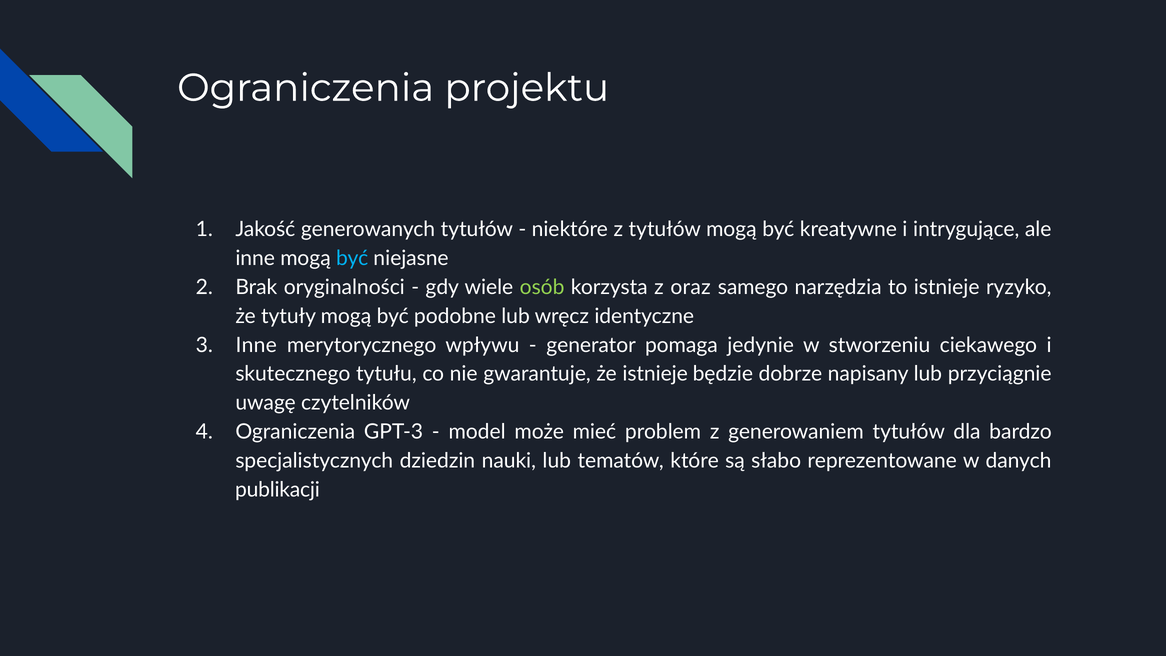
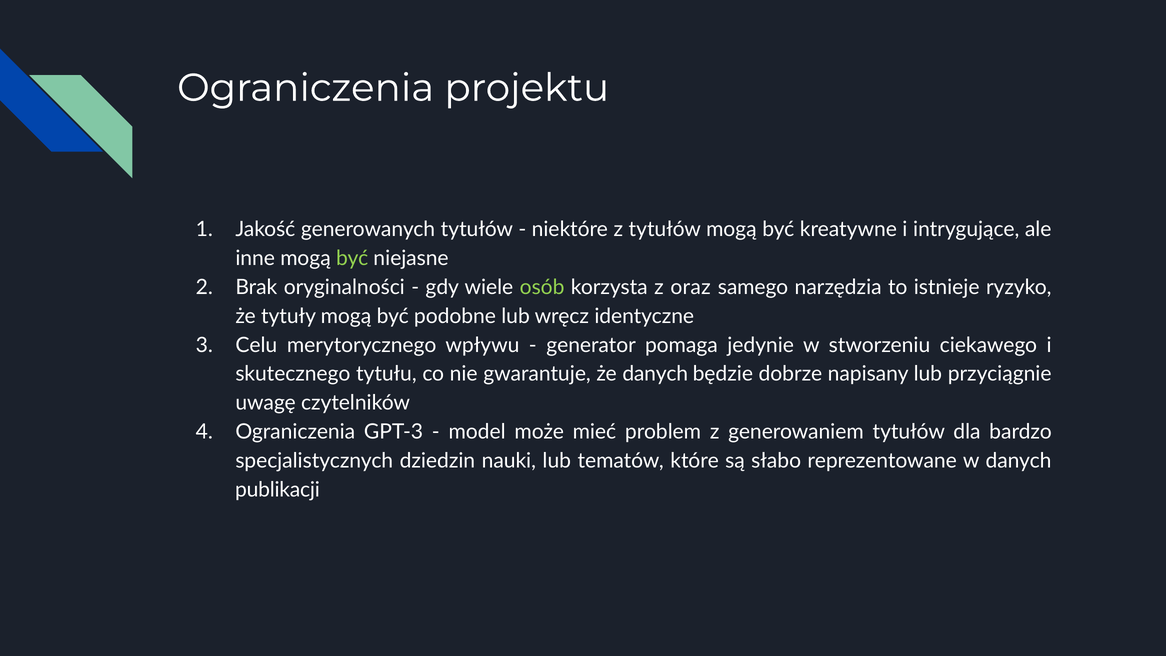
być at (352, 258) colour: light blue -> light green
Inne at (256, 345): Inne -> Celu
że istnieje: istnieje -> danych
